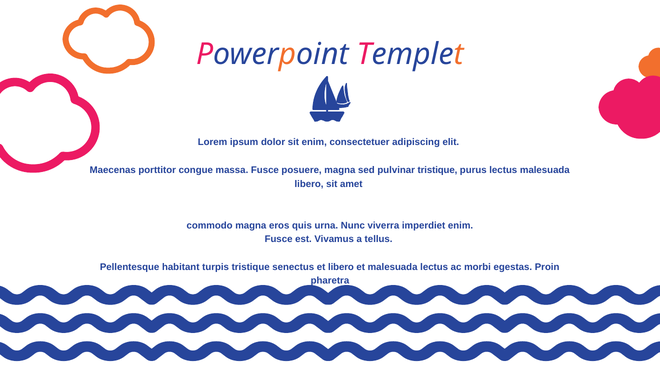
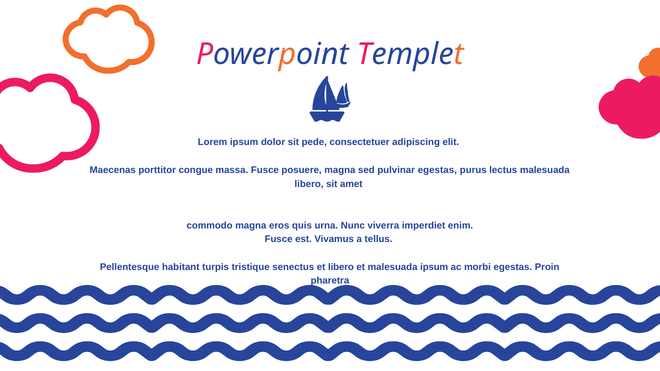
sit enim: enim -> pede
pulvinar tristique: tristique -> egestas
malesuada lectus: lectus -> ipsum
